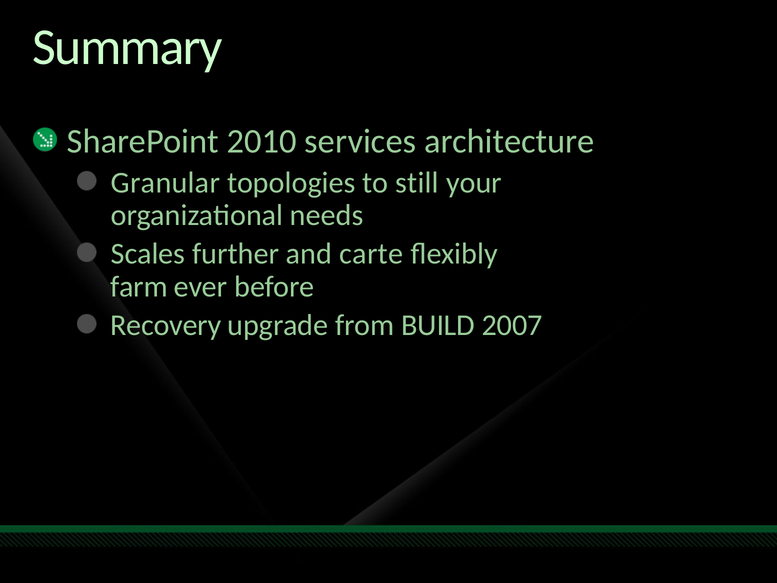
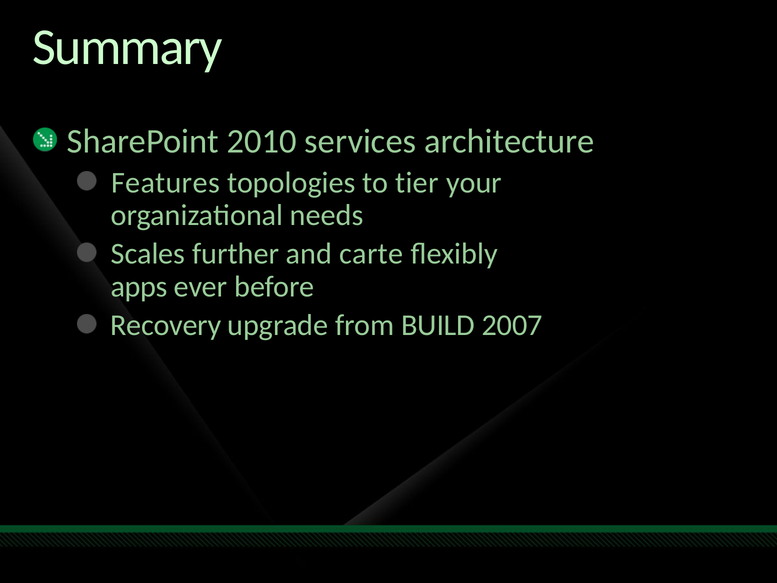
Granular: Granular -> Features
still: still -> tier
farm: farm -> apps
